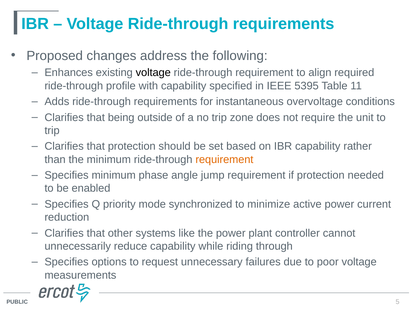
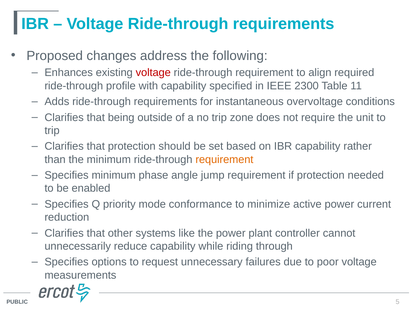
voltage at (153, 73) colour: black -> red
5395: 5395 -> 2300
synchronized: synchronized -> conformance
